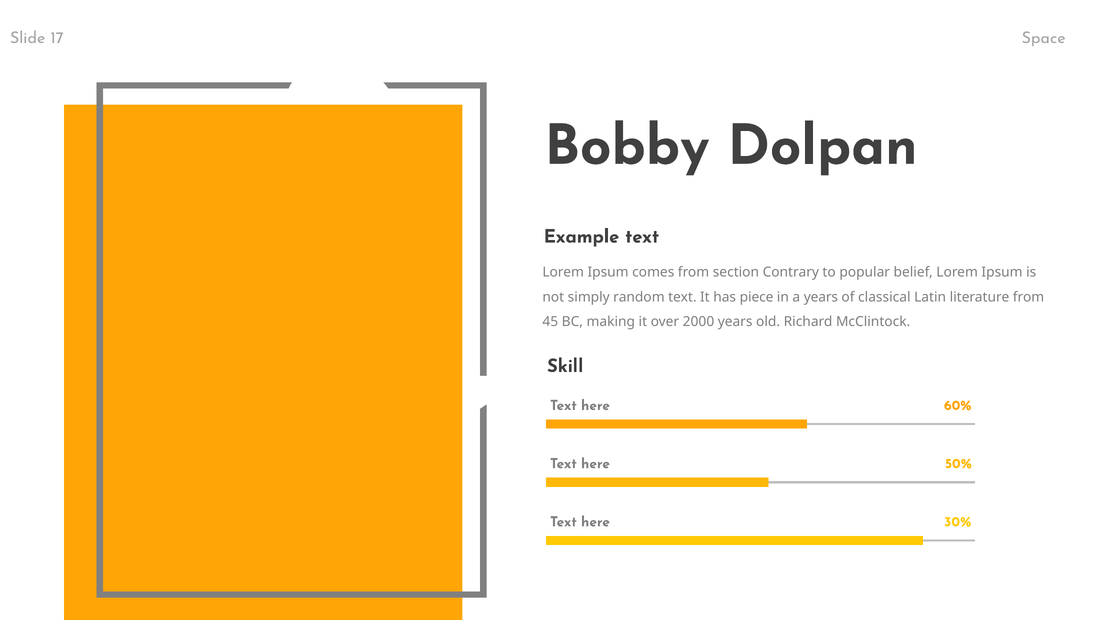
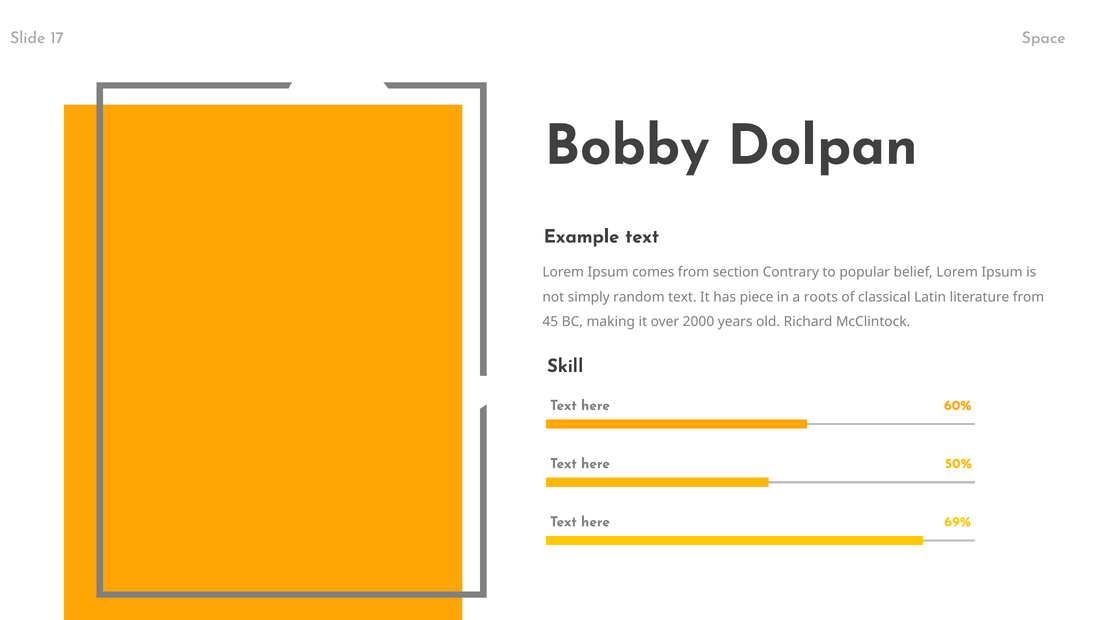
a years: years -> roots
30%: 30% -> 69%
